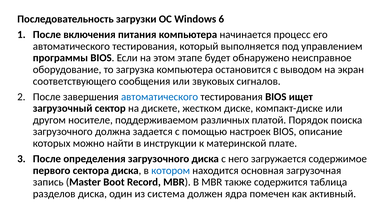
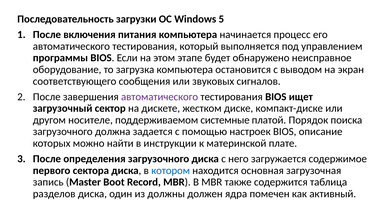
6: 6 -> 5
автоматического at (160, 97) colour: blue -> purple
различных: различных -> системные
система: система -> должны
